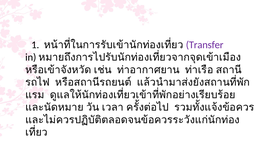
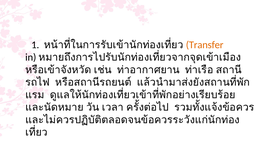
Transfer colour: purple -> orange
